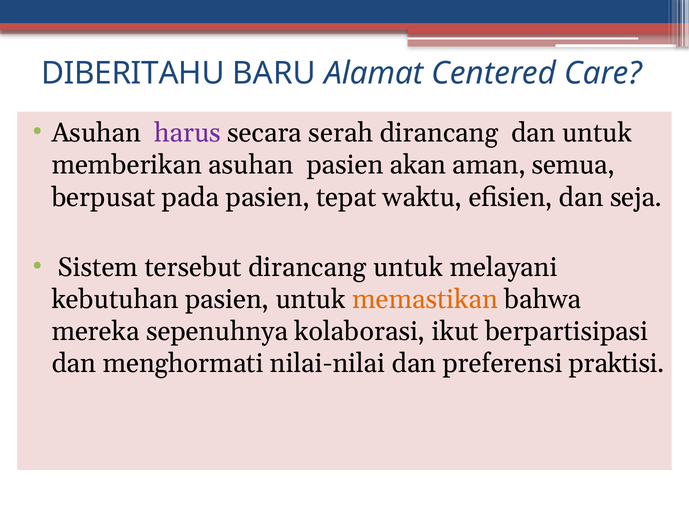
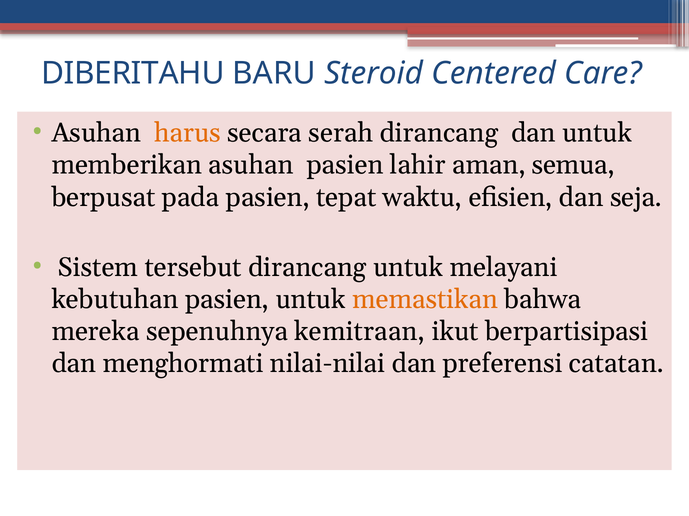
Alamat: Alamat -> Steroid
harus colour: purple -> orange
akan: akan -> lahir
kolaborasi: kolaborasi -> kemitraan
praktisi: praktisi -> catatan
